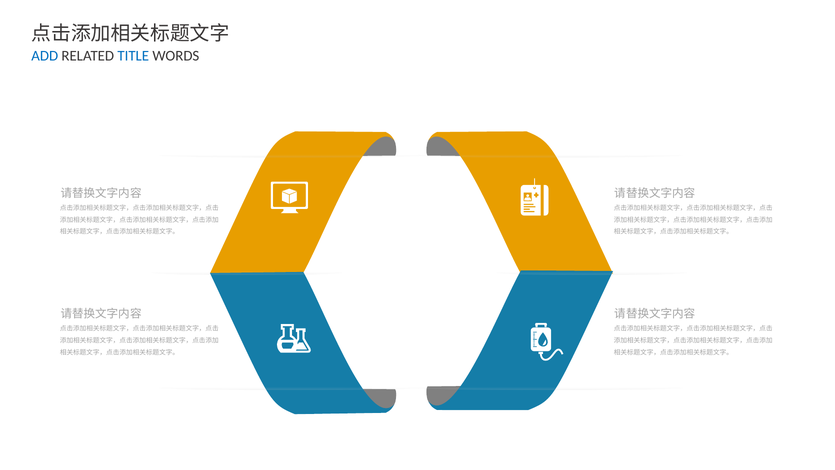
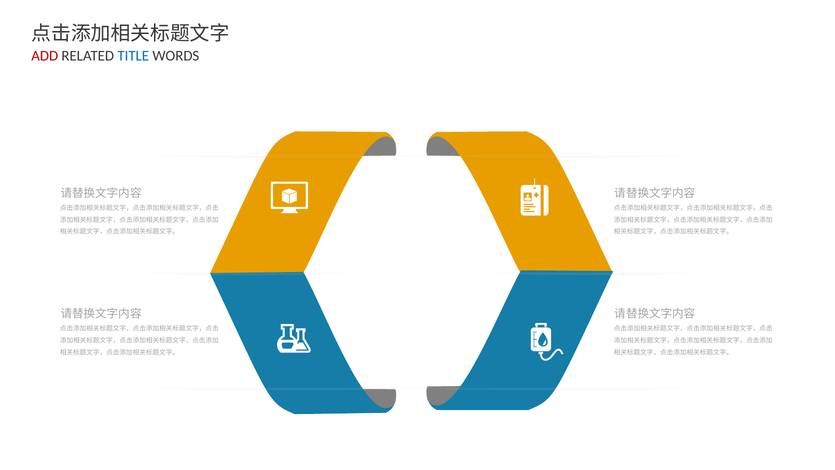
ADD colour: blue -> red
